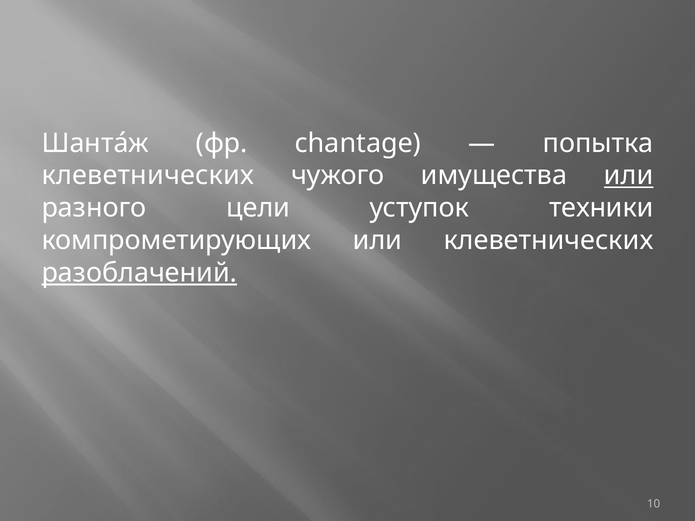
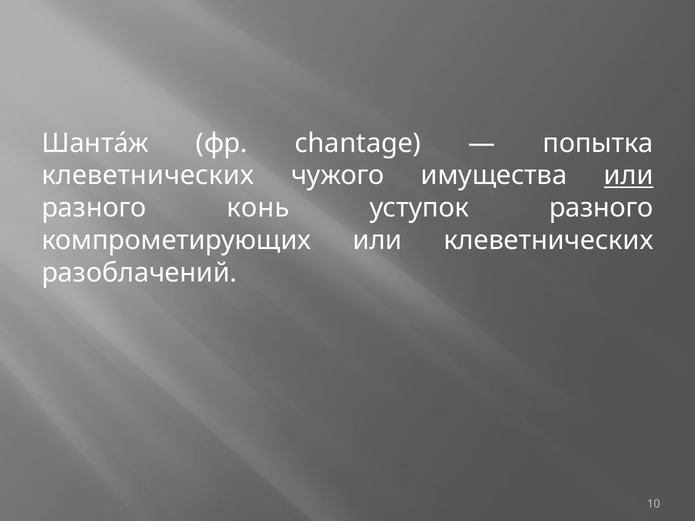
цели: цели -> конь
уступок техники: техники -> разного
разоблачений underline: present -> none
